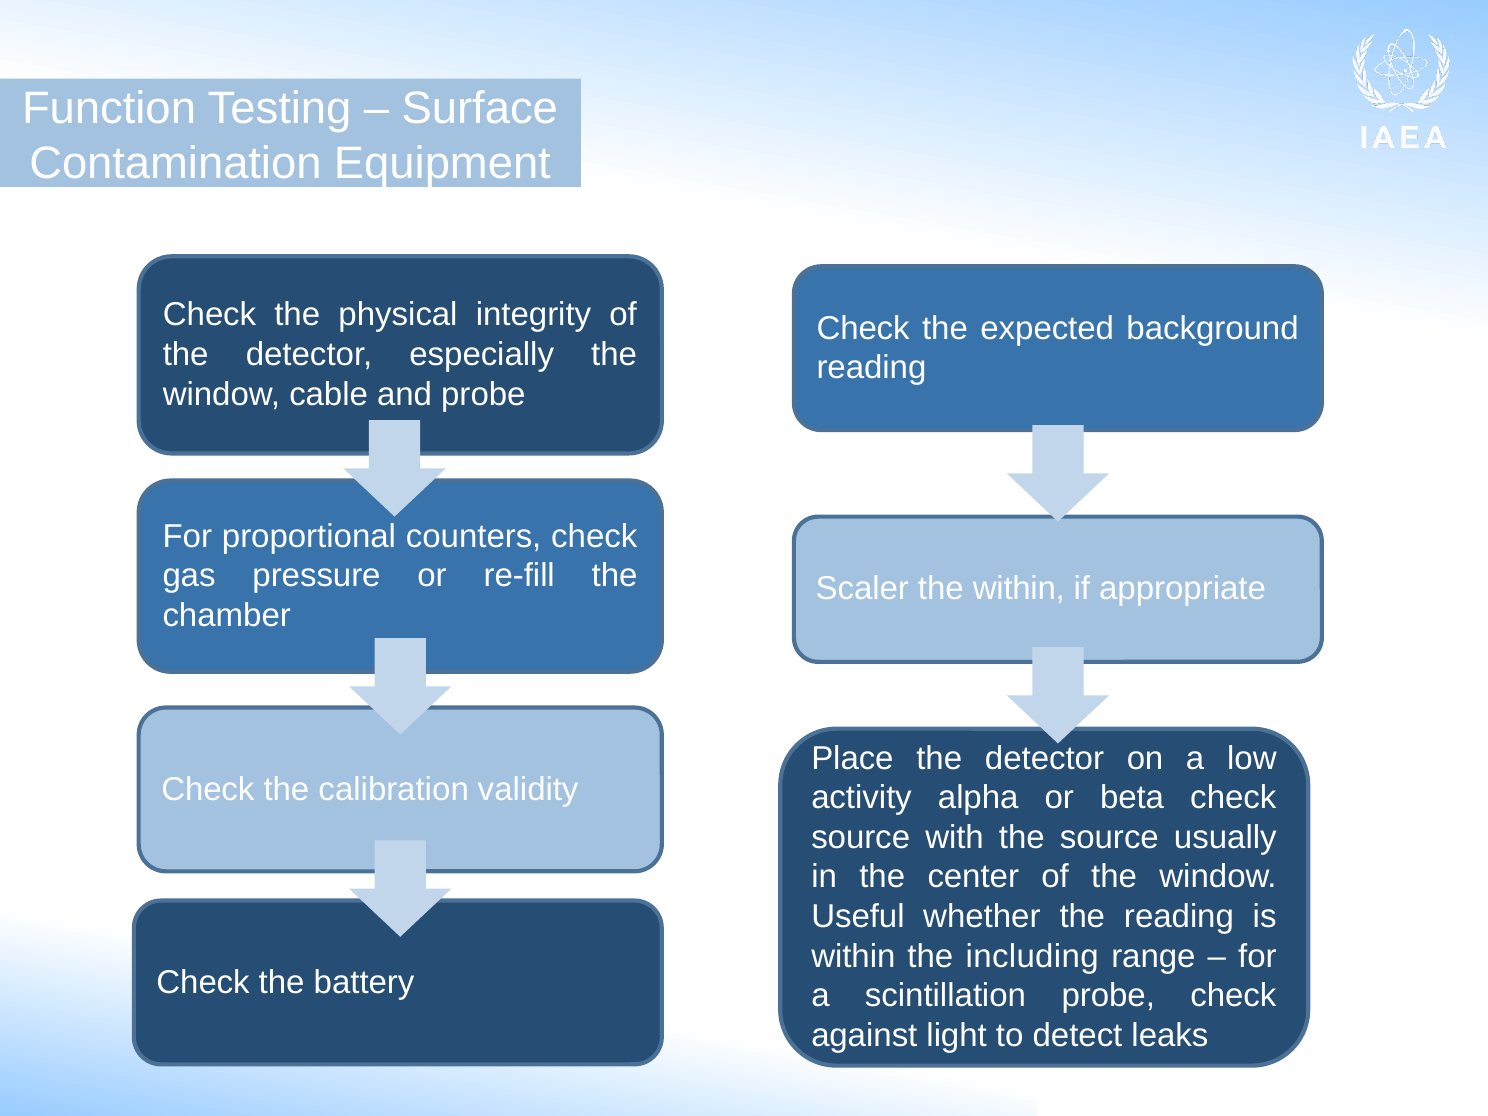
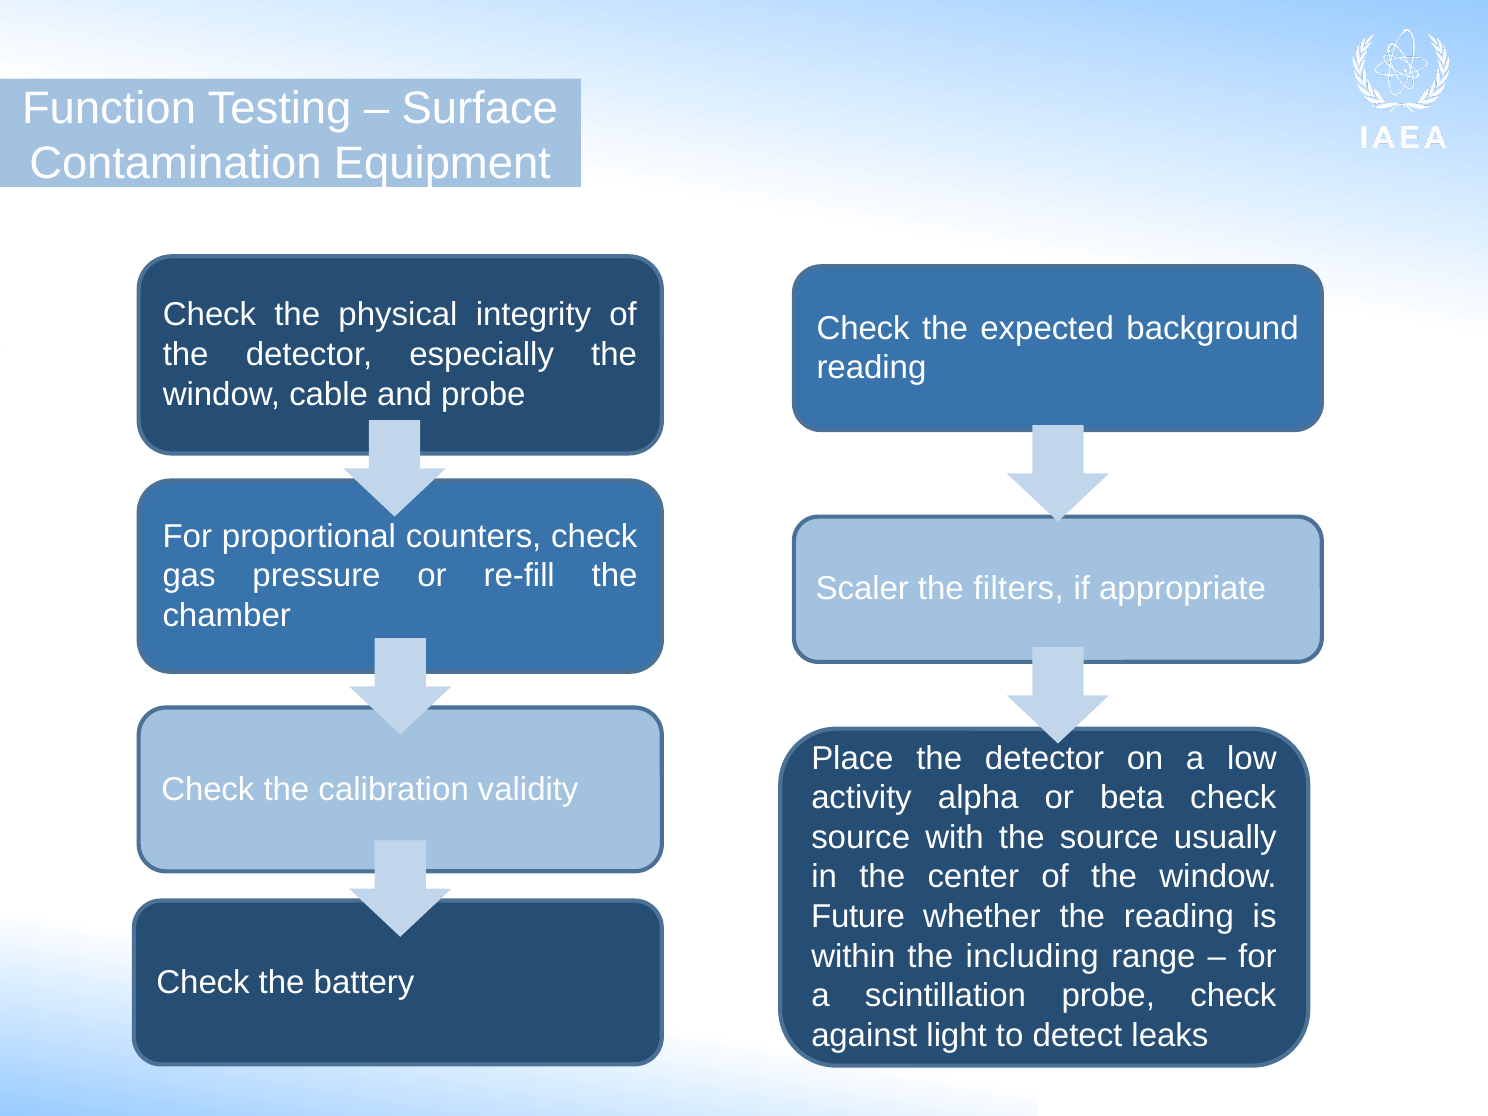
the within: within -> filters
Useful: Useful -> Future
